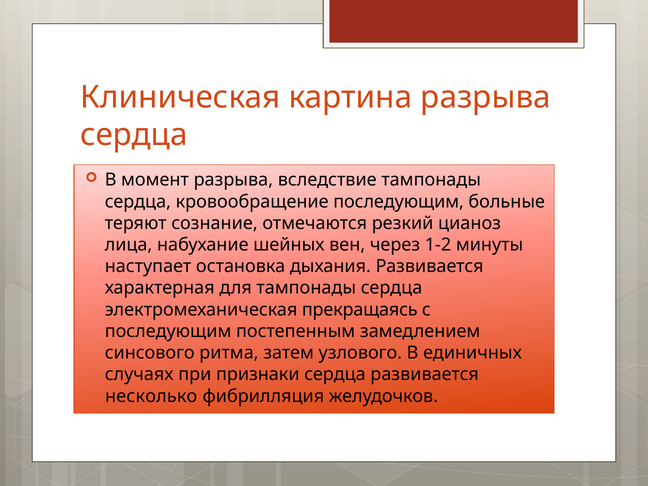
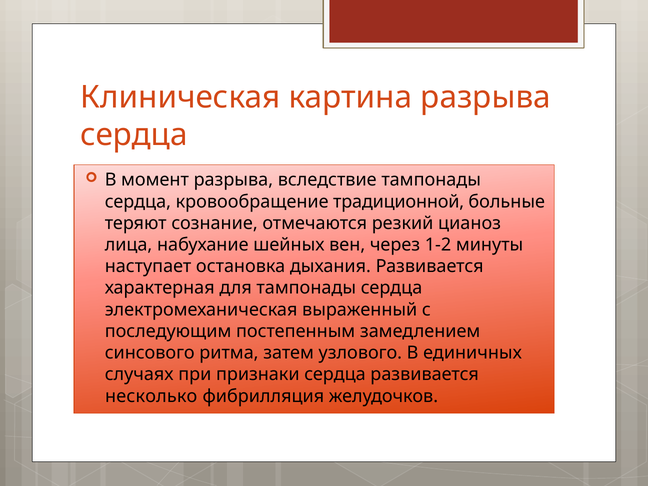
кровообращение последующим: последующим -> традиционной
прекращаясь: прекращаясь -> выраженный
